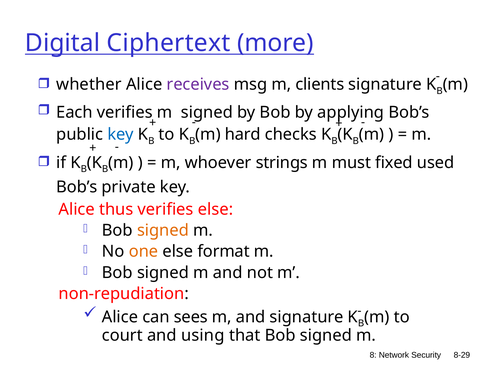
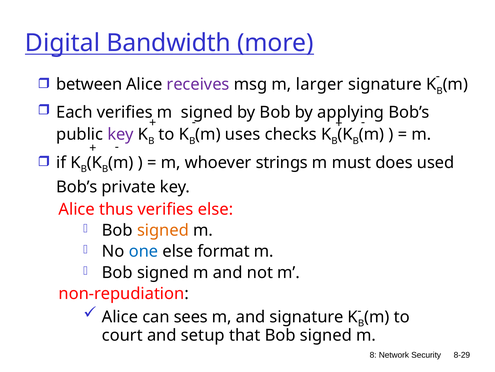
Ciphertext: Ciphertext -> Bandwidth
whether: whether -> between
clients: clients -> larger
key at (121, 134) colour: blue -> purple
hard: hard -> uses
fixed: fixed -> does
one colour: orange -> blue
using: using -> setup
